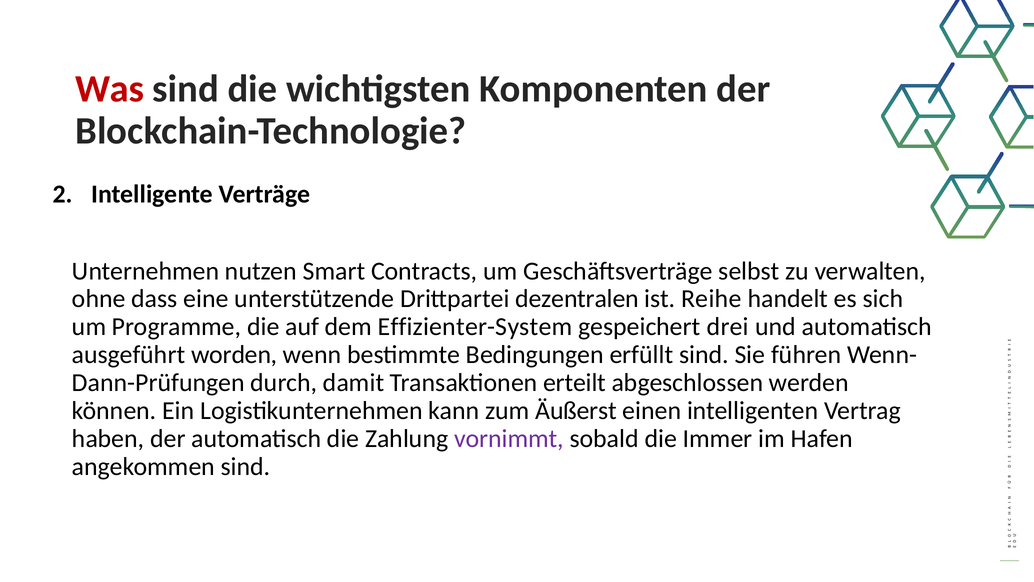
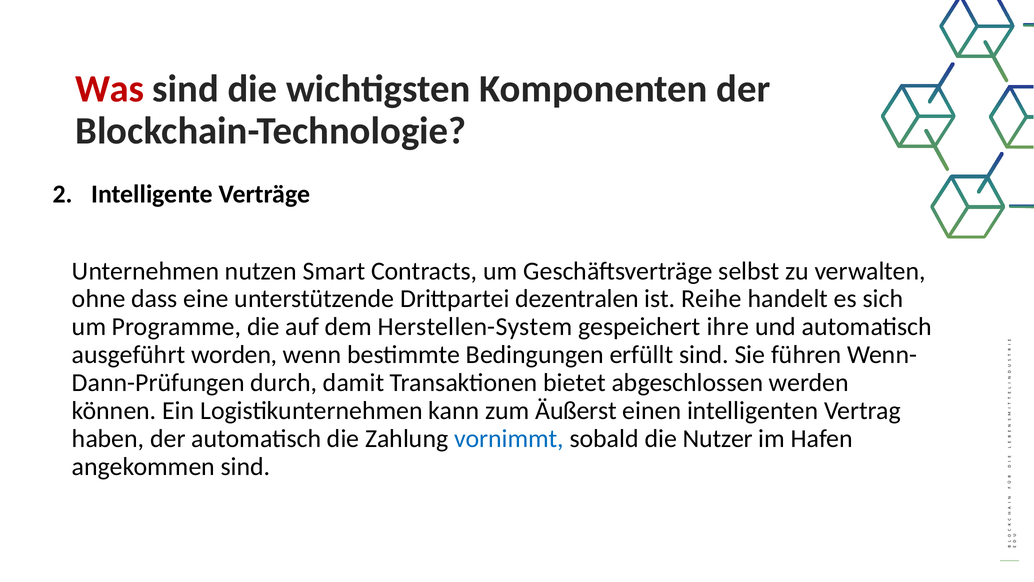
Effizienter-System: Effizienter-System -> Herstellen-System
drei: drei -> ihre
erteilt: erteilt -> bietet
vornimmt colour: purple -> blue
Immer: Immer -> Nutzer
